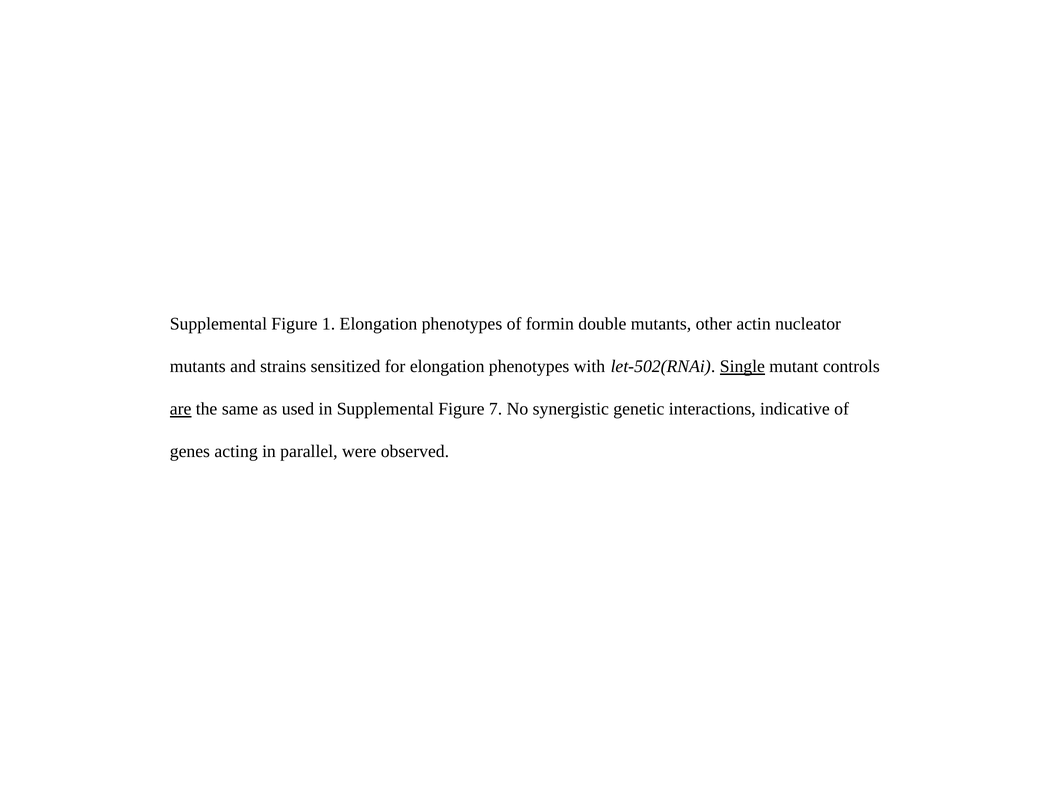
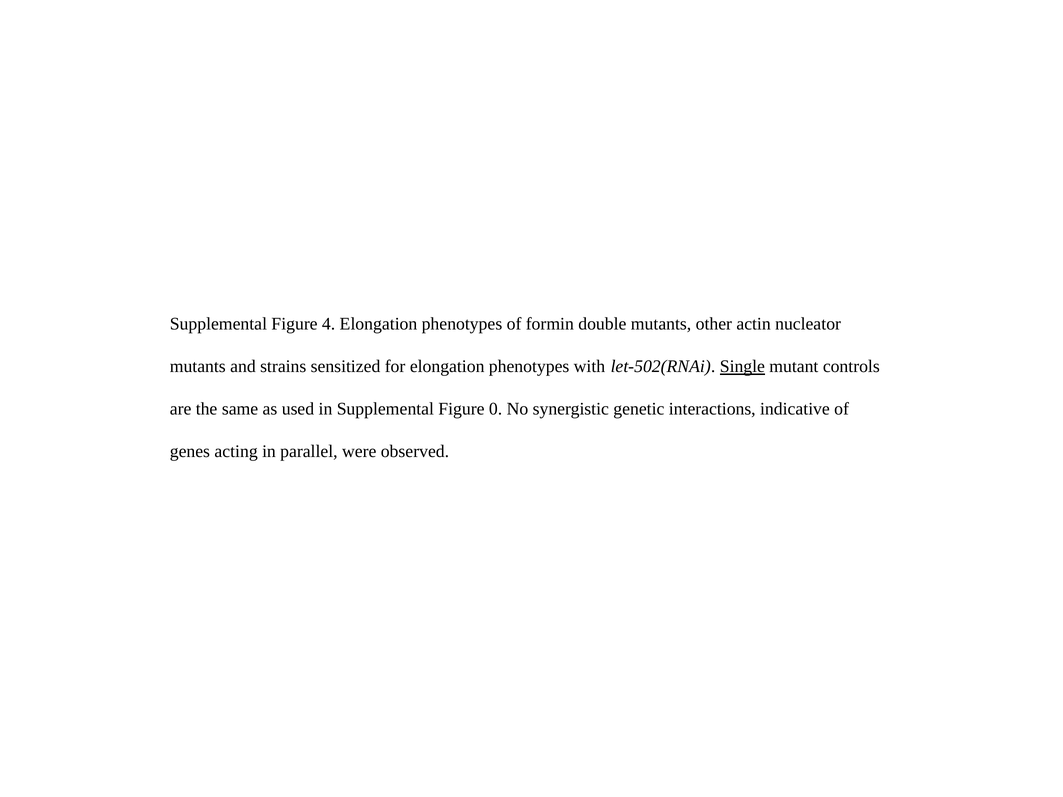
1: 1 -> 4
are underline: present -> none
7: 7 -> 0
